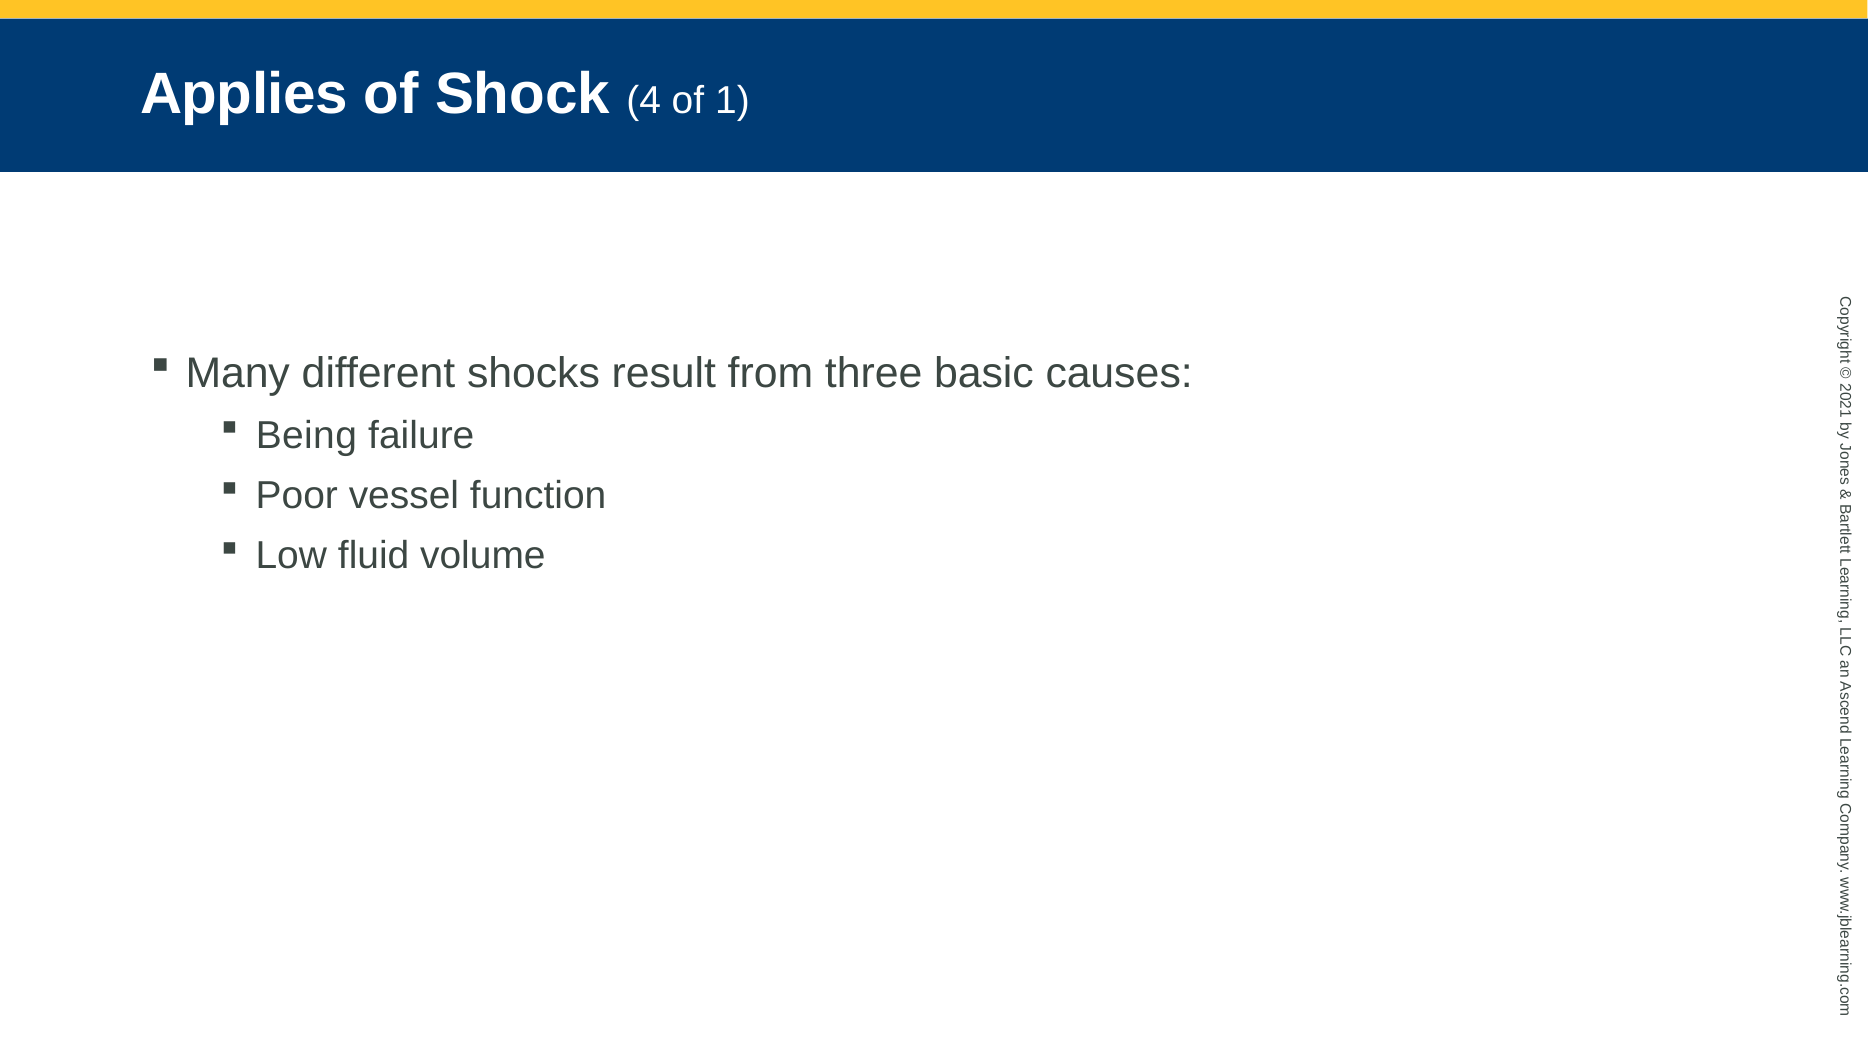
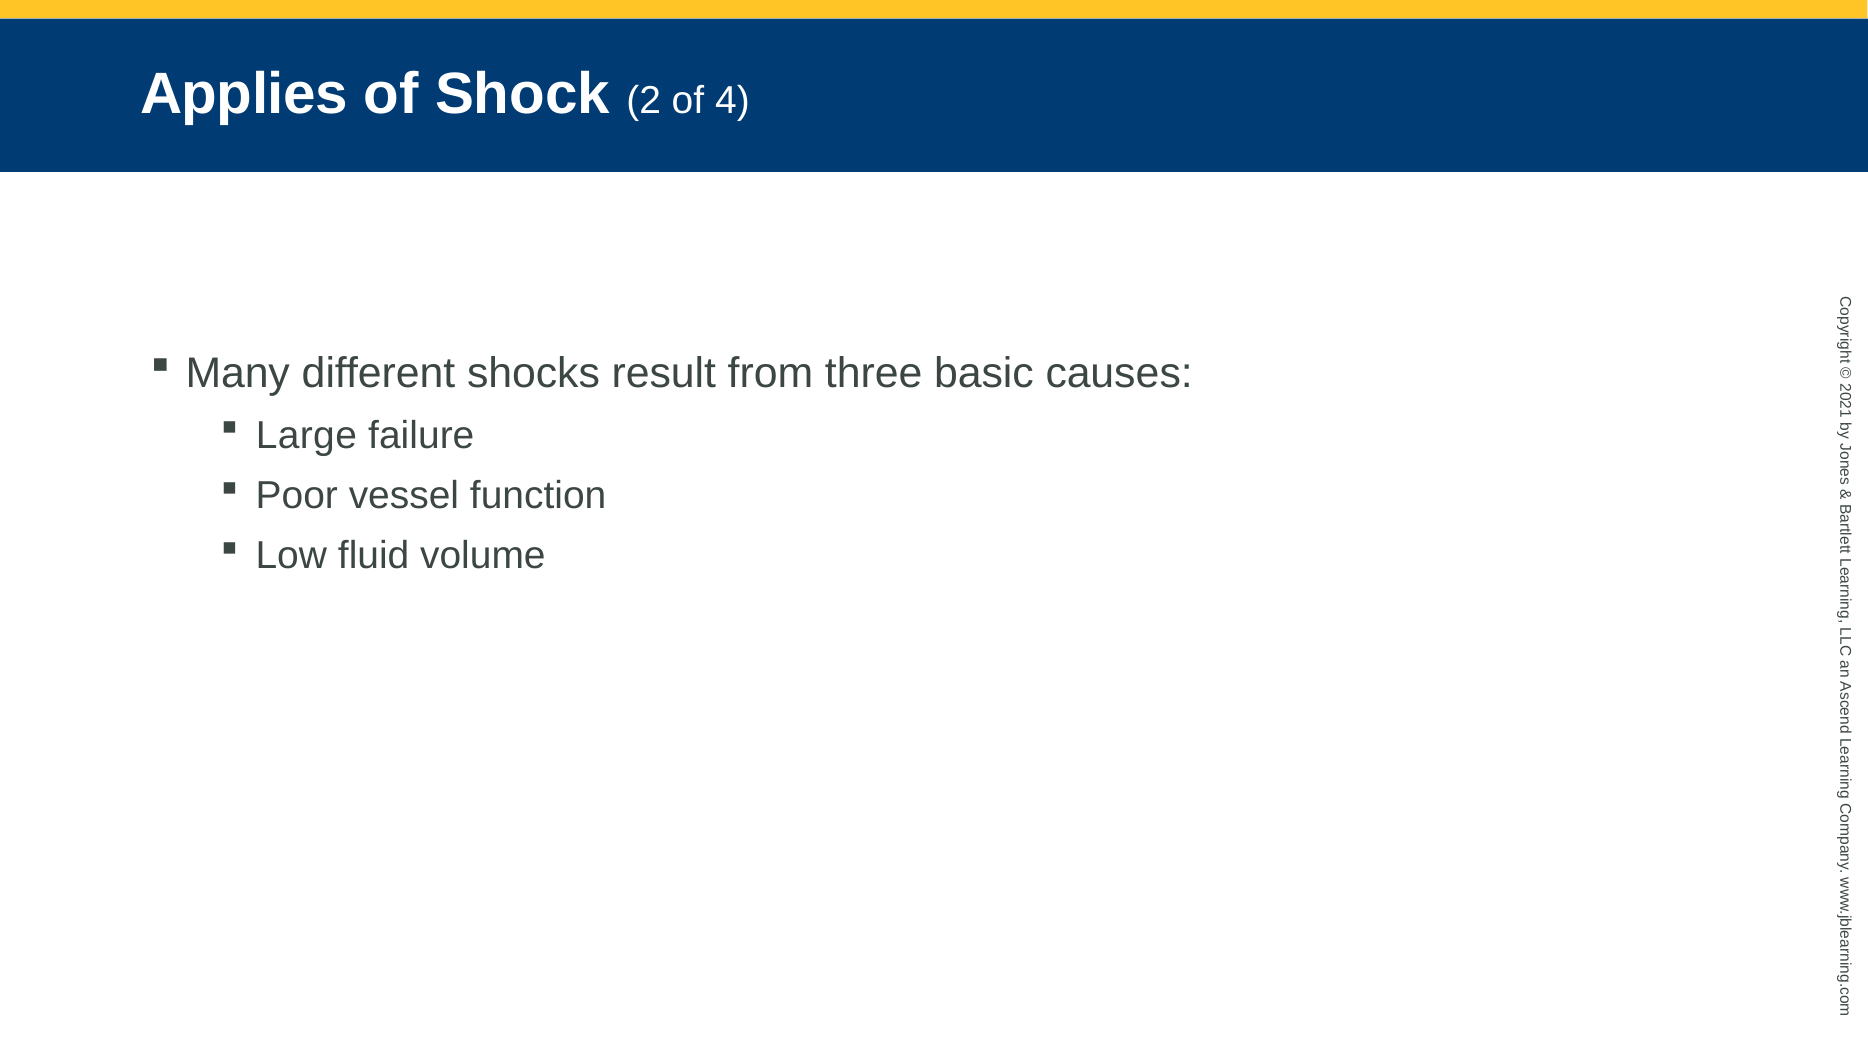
Shock 4: 4 -> 2
of 1: 1 -> 4
Being: Being -> Large
